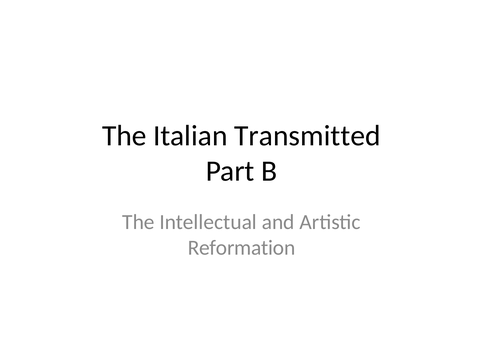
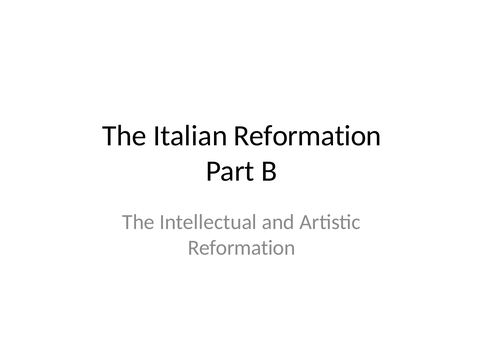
Italian Transmitted: Transmitted -> Reformation
